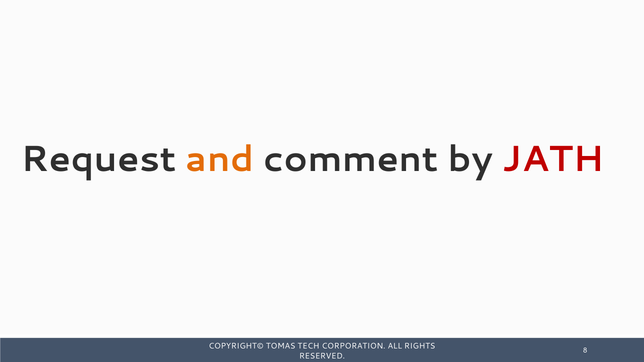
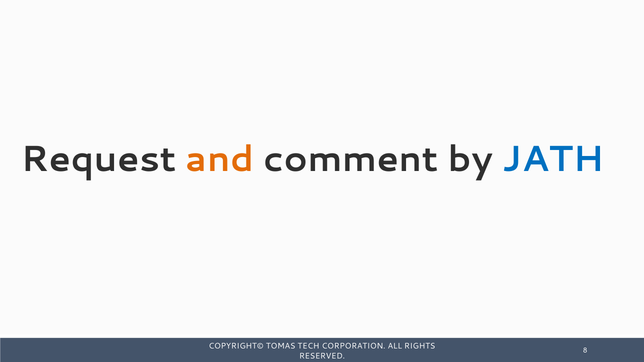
JATH colour: red -> blue
